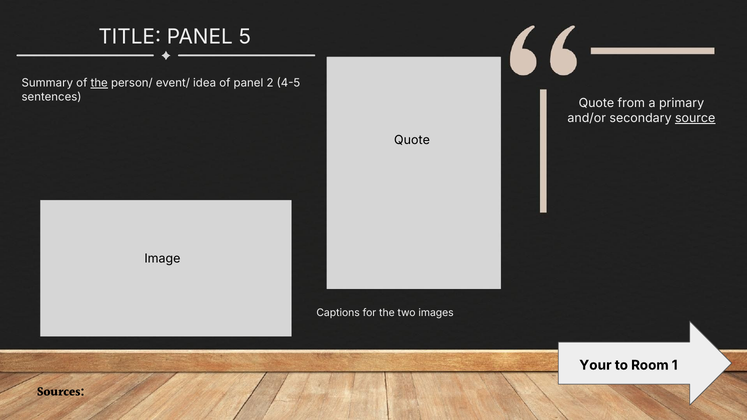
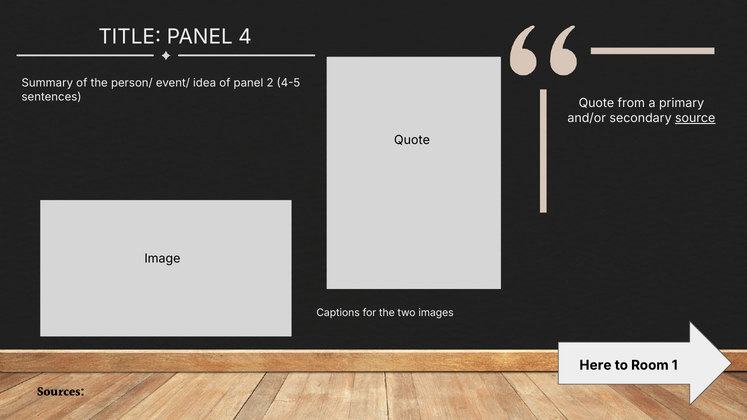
5: 5 -> 4
the at (99, 83) underline: present -> none
Your: Your -> Here
